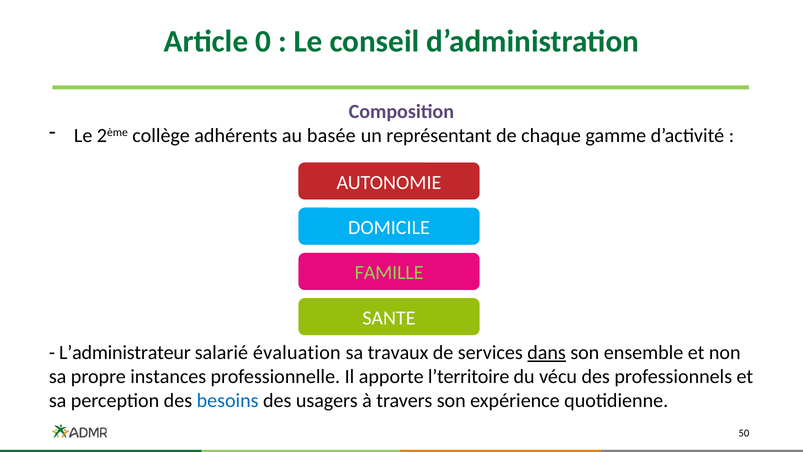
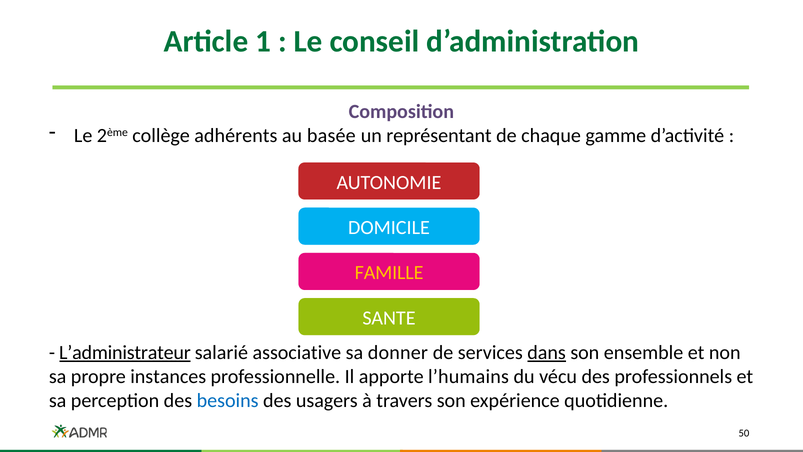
0: 0 -> 1
FAMILLE colour: light green -> yellow
L’administrateur underline: none -> present
évaluation: évaluation -> associative
travaux: travaux -> donner
l’territoire: l’territoire -> l’humains
